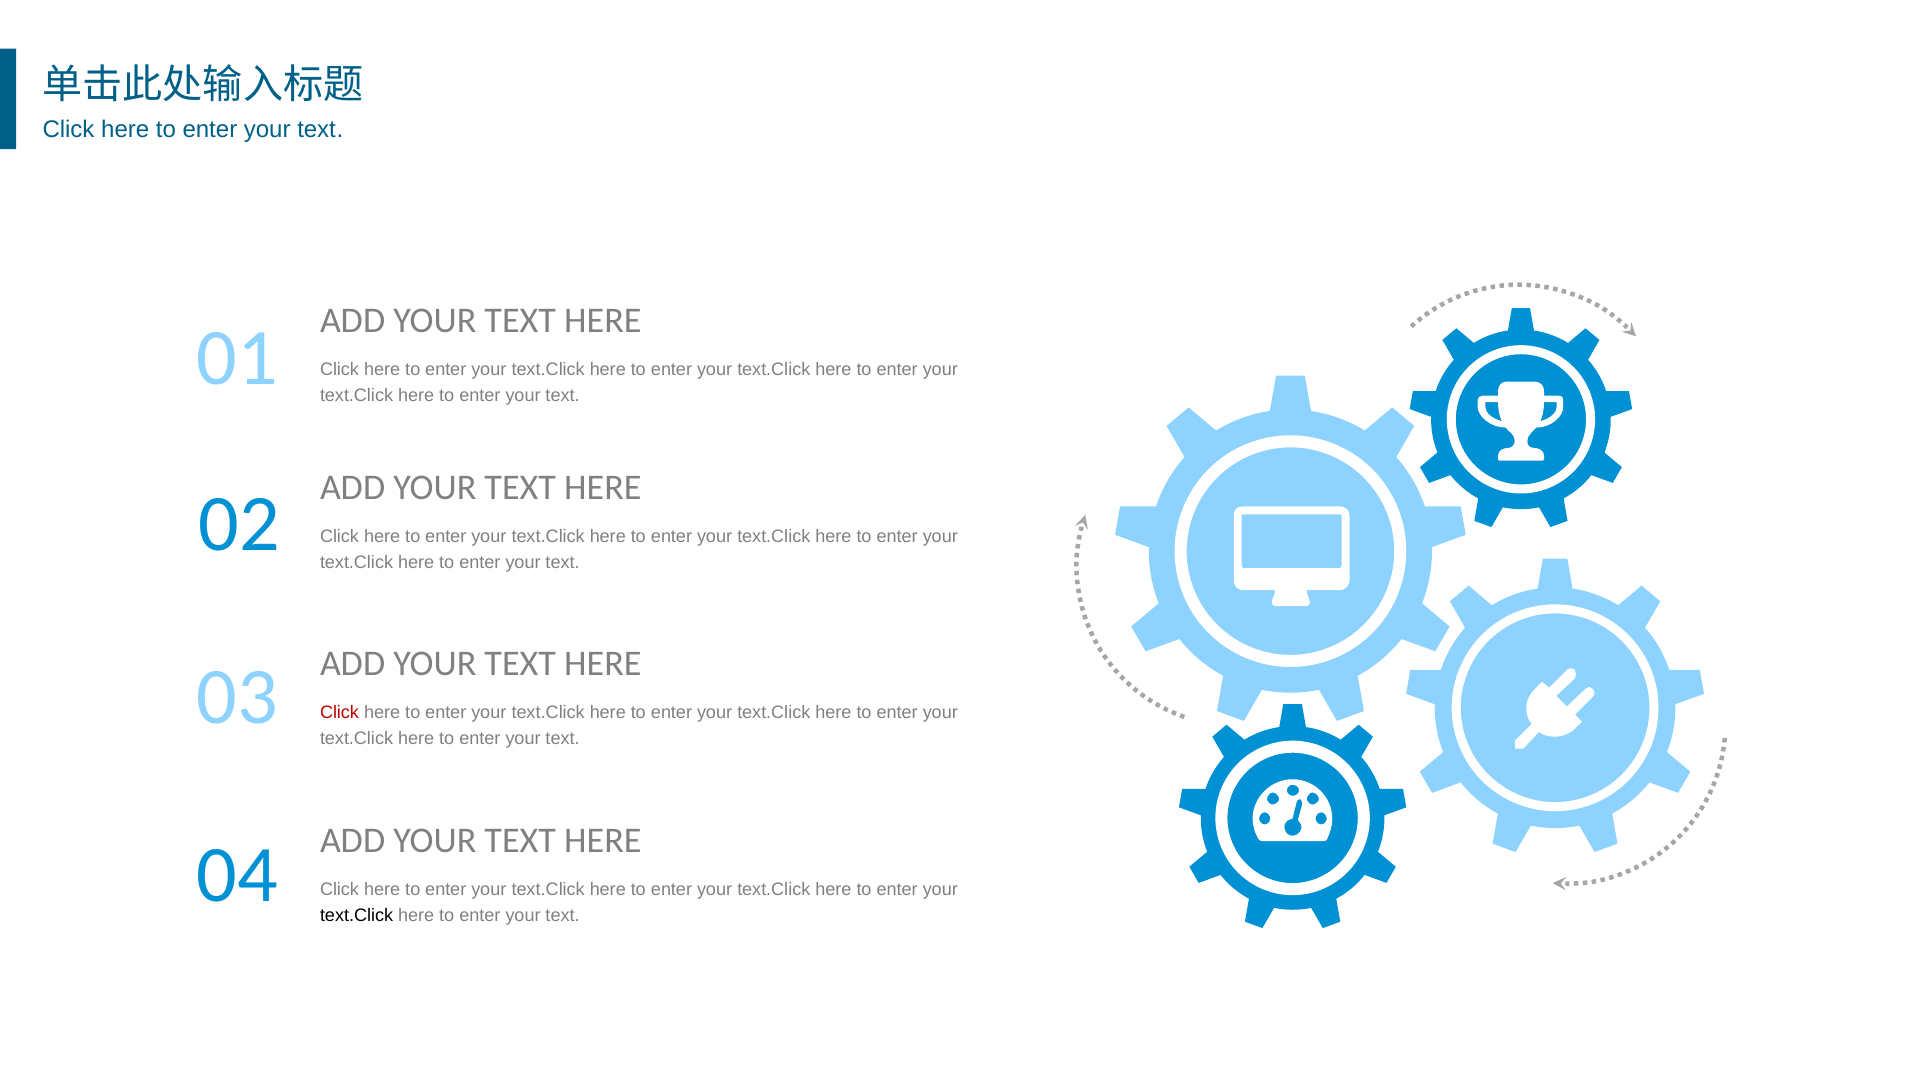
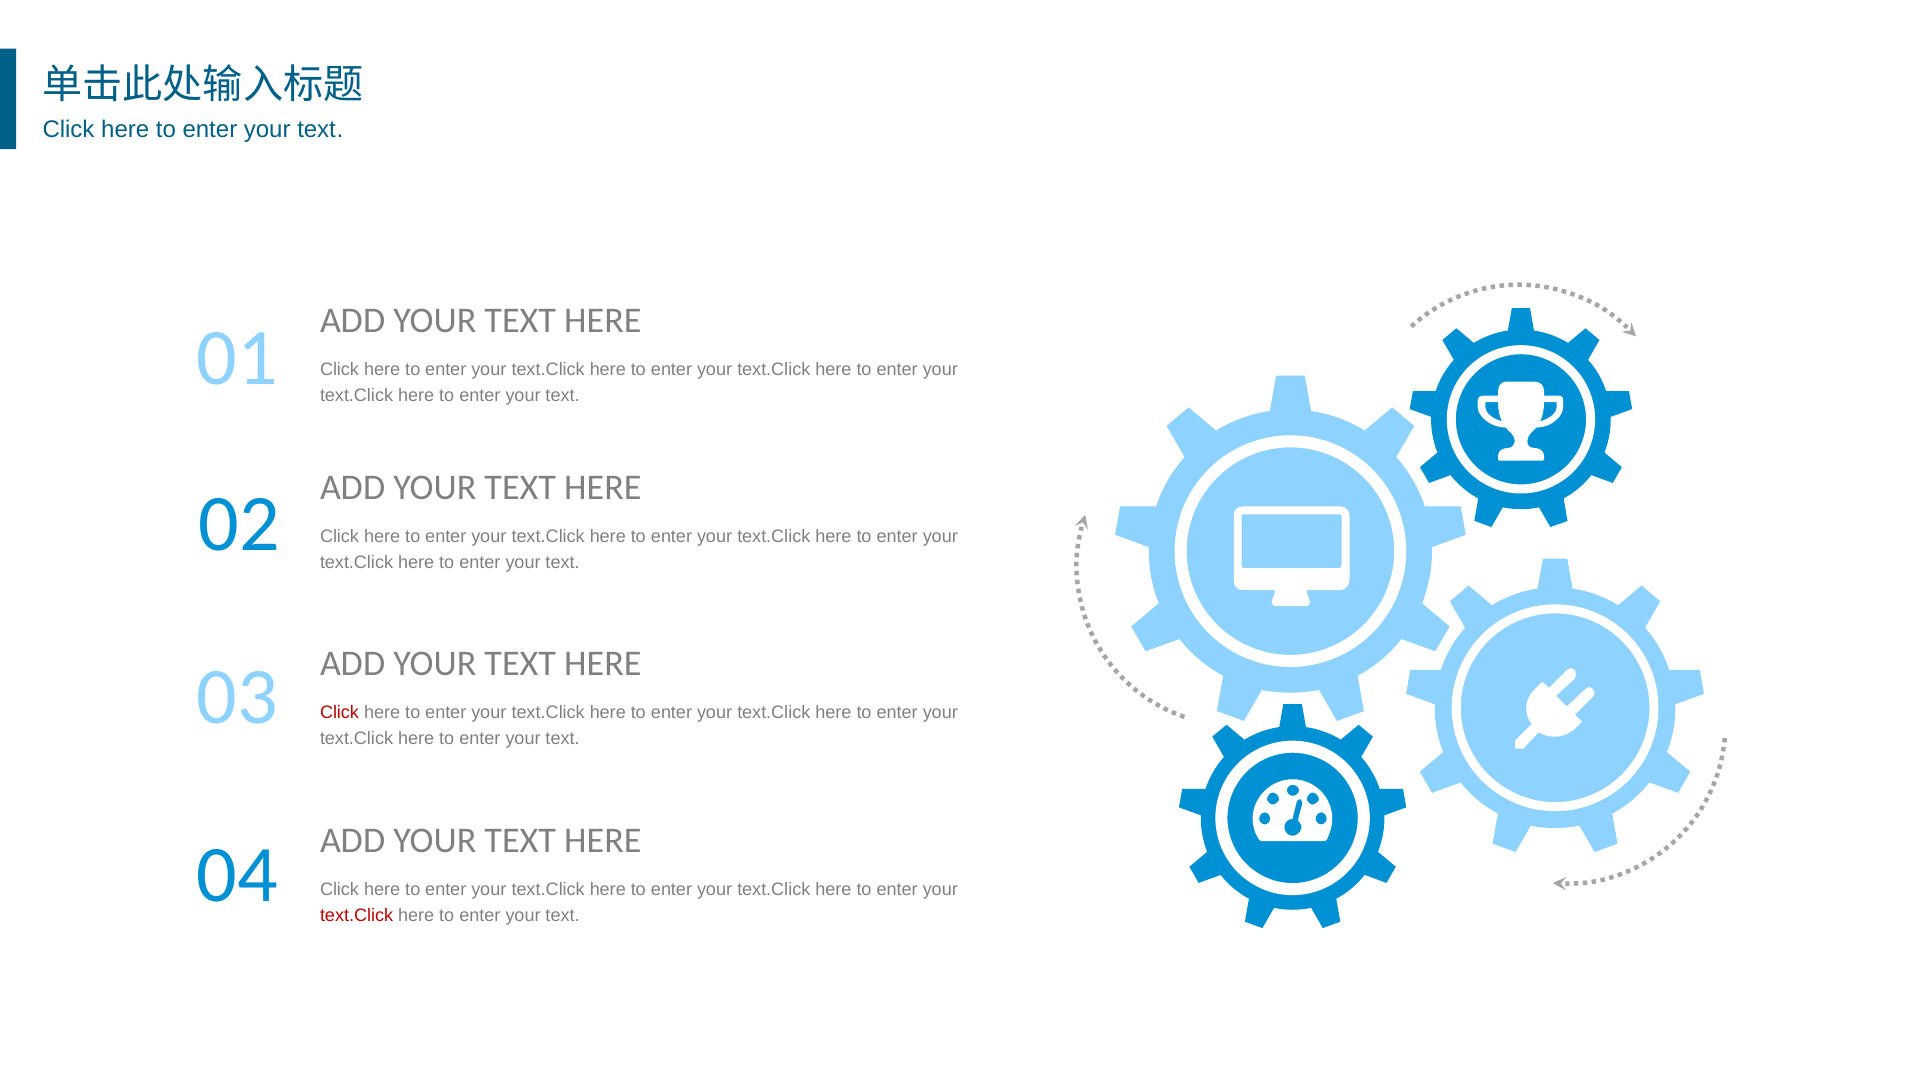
text.Click at (357, 916) colour: black -> red
